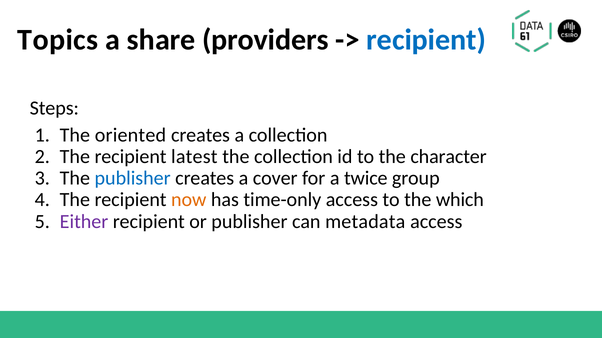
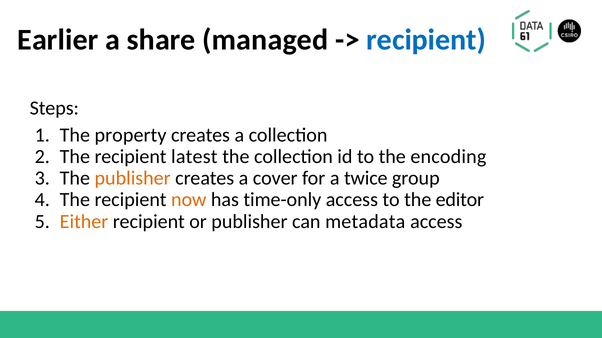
Topics: Topics -> Earlier
providers: providers -> managed
oriented: oriented -> property
character: character -> encoding
publisher at (133, 179) colour: blue -> orange
which: which -> editor
Either colour: purple -> orange
